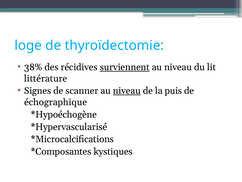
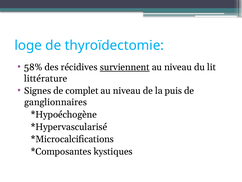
38%: 38% -> 58%
scanner: scanner -> complet
niveau at (127, 91) underline: present -> none
échographique: échographique -> ganglionnaires
